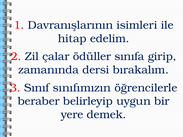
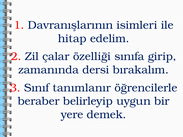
ödüller: ödüller -> özelliği
sınıfımızın: sınıfımızın -> tanımlanır
